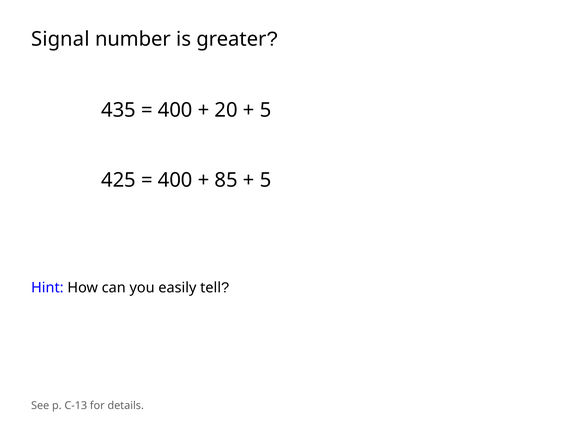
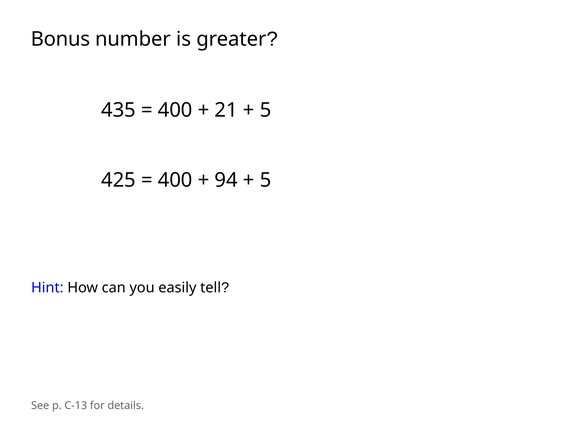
Signal: Signal -> Bonus
20: 20 -> 21
85: 85 -> 94
